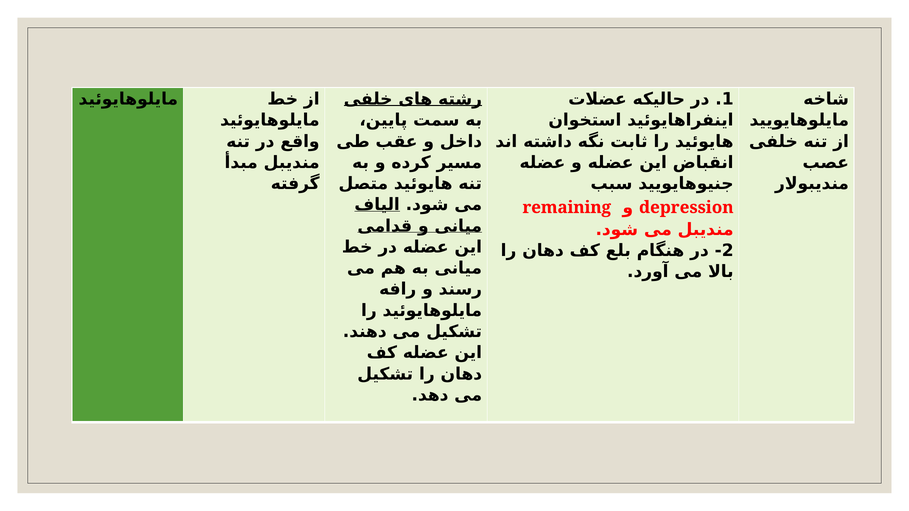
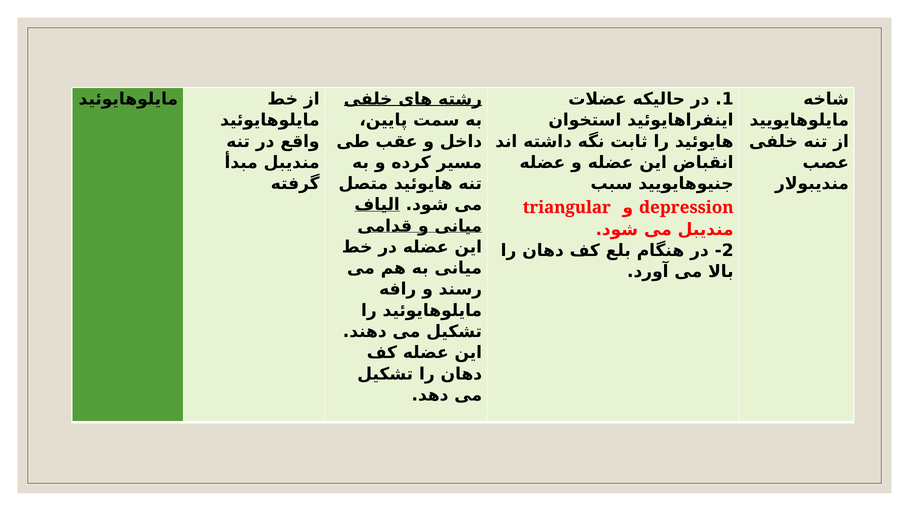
remaining: remaining -> triangular
